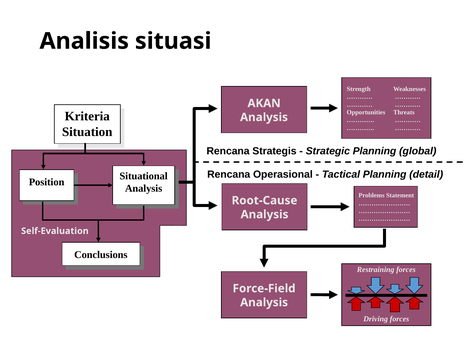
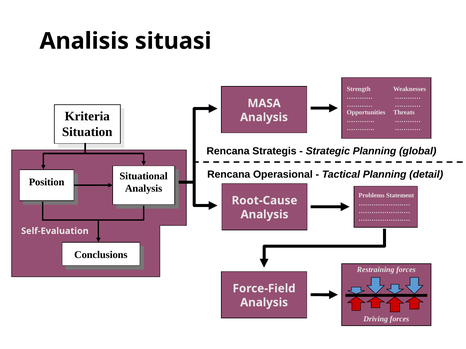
AKAN: AKAN -> MASA
